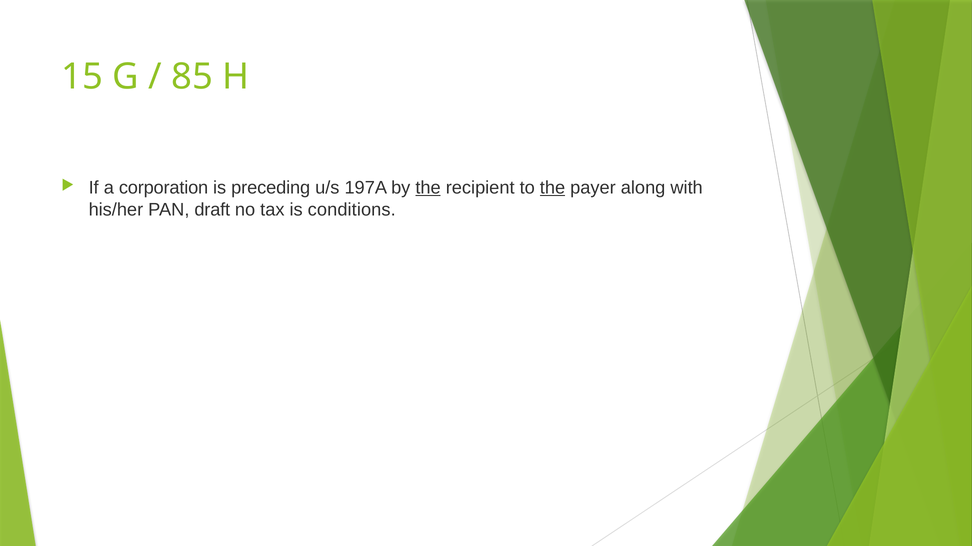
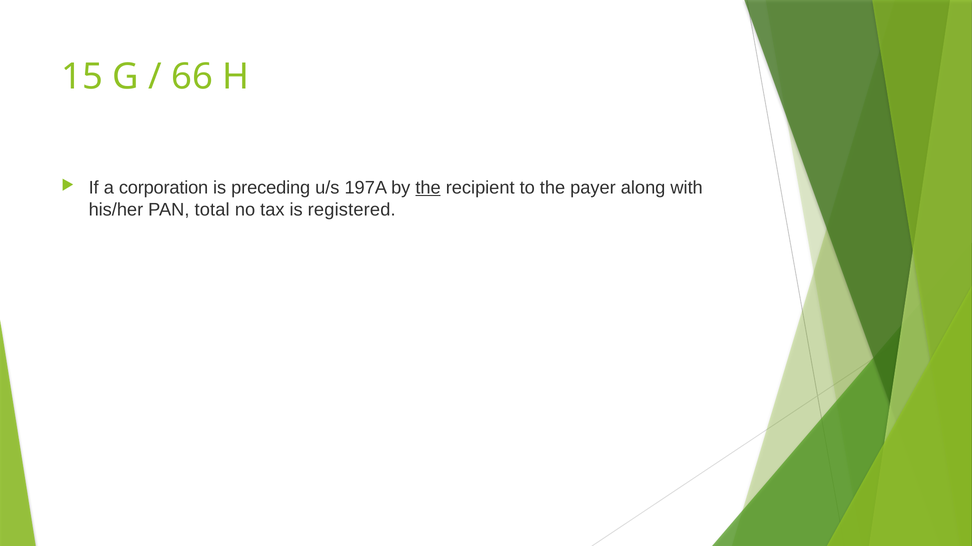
85: 85 -> 66
the at (552, 188) underline: present -> none
draft: draft -> total
conditions: conditions -> registered
